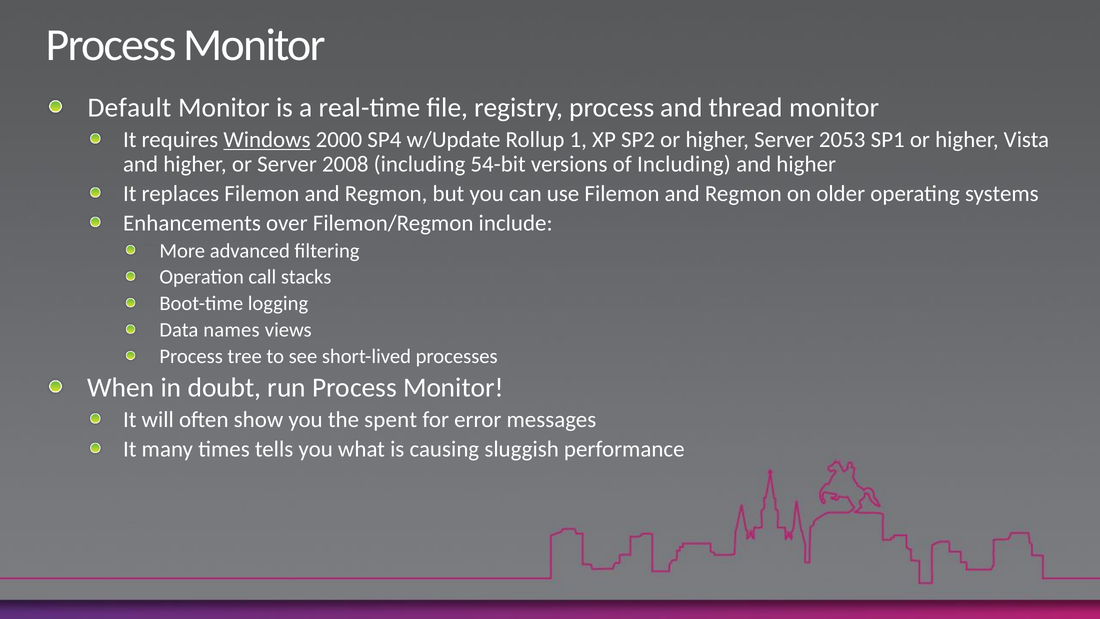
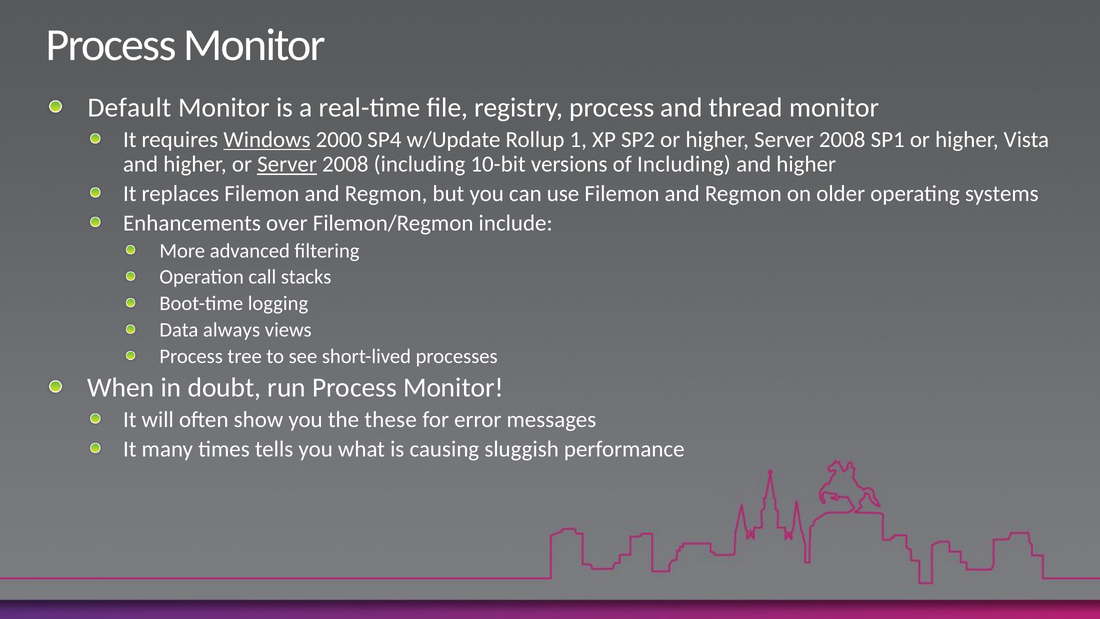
higher Server 2053: 2053 -> 2008
Server at (287, 164) underline: none -> present
54-bit: 54-bit -> 10-bit
names: names -> always
spent: spent -> these
